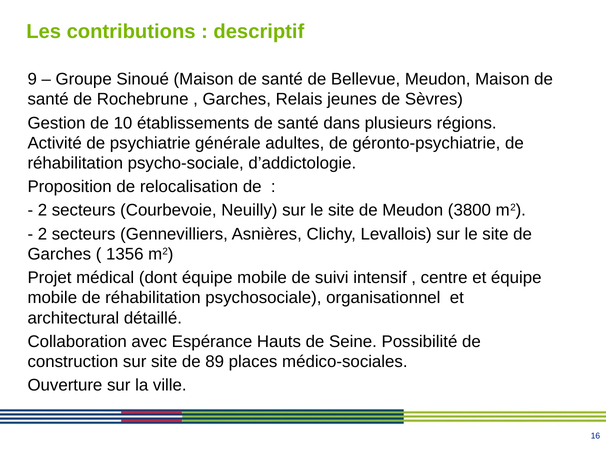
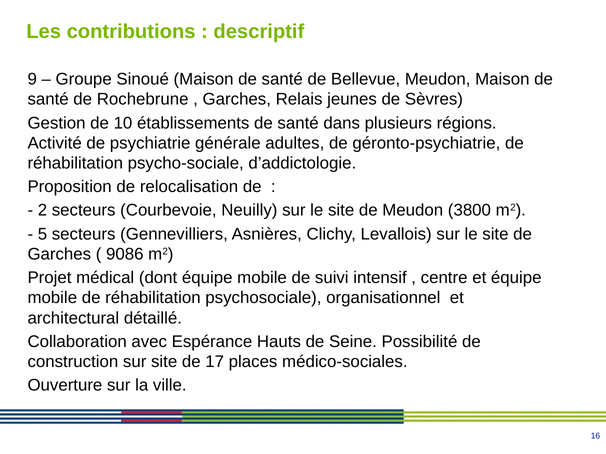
2 at (42, 234): 2 -> 5
1356: 1356 -> 9086
89: 89 -> 17
